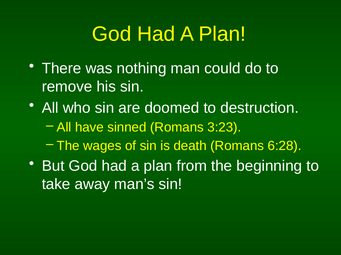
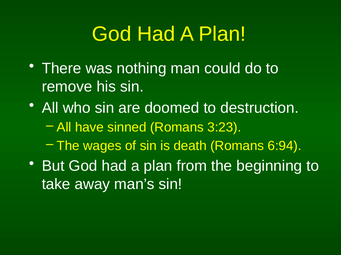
6:28: 6:28 -> 6:94
